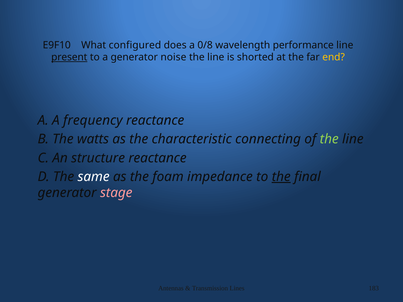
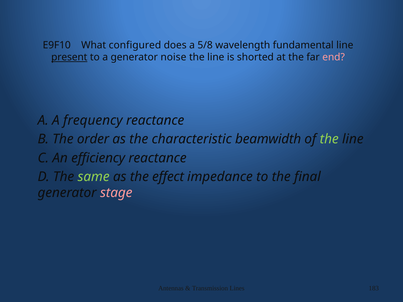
0/8: 0/8 -> 5/8
performance: performance -> fundamental
end colour: yellow -> pink
watts: watts -> order
connecting: connecting -> beamwidth
structure: structure -> efficiency
same colour: white -> light green
foam: foam -> effect
the at (281, 177) underline: present -> none
